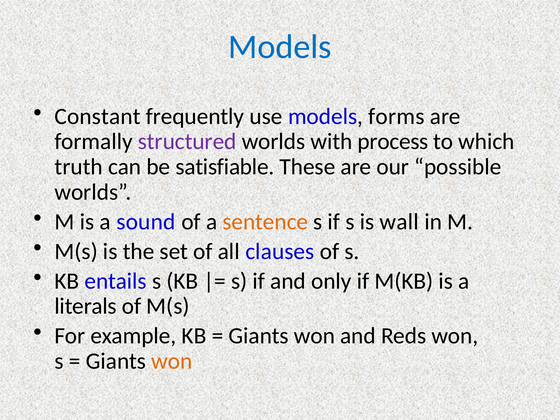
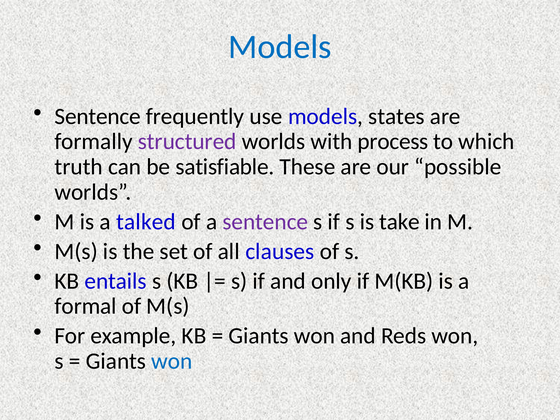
Constant at (98, 116): Constant -> Sentence
forms: forms -> states
sound: sound -> talked
sentence at (265, 222) colour: orange -> purple
wall: wall -> take
literals: literals -> formal
won at (172, 361) colour: orange -> blue
